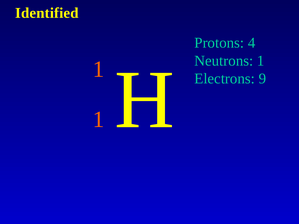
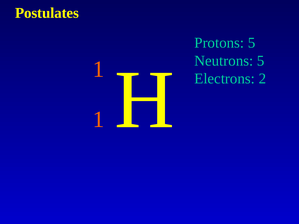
Identified: Identified -> Postulates
Protons 4: 4 -> 5
Neutrons 1: 1 -> 5
9: 9 -> 2
